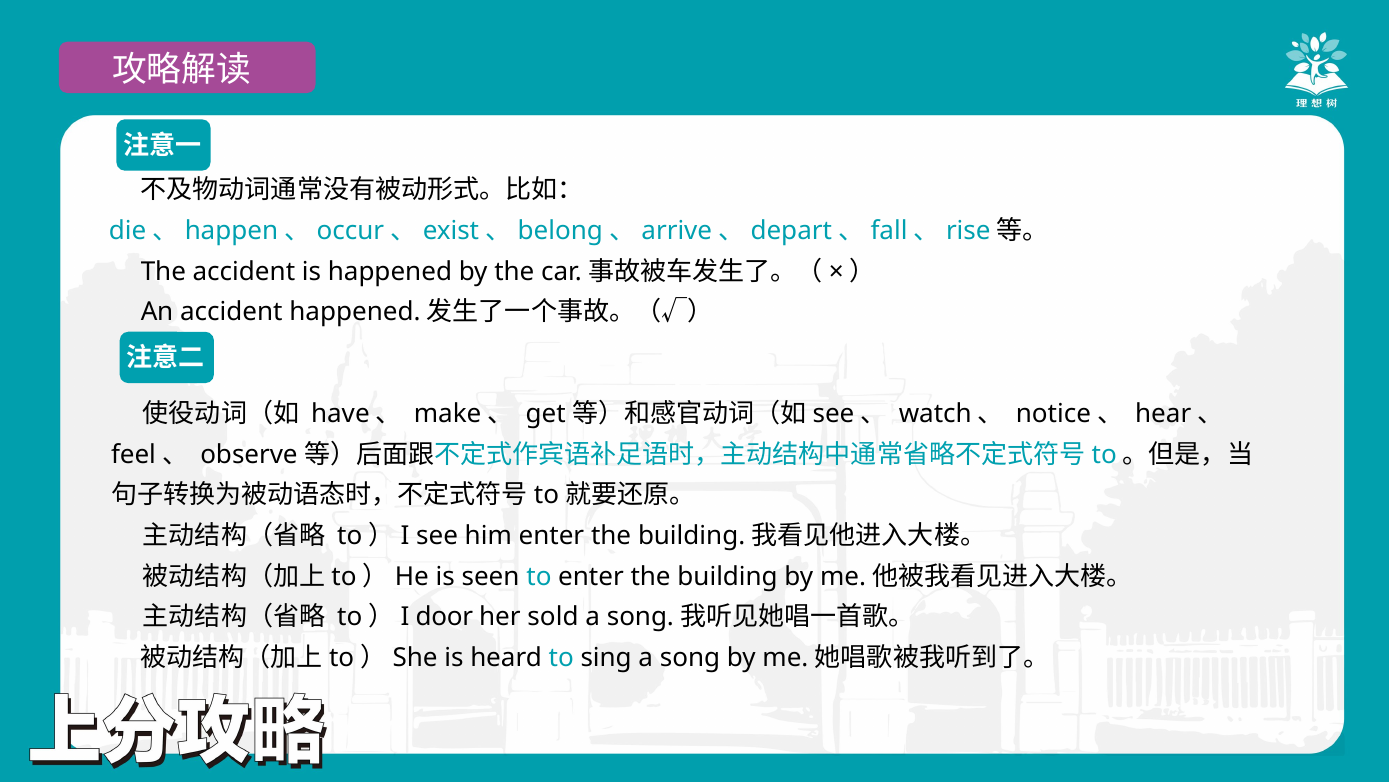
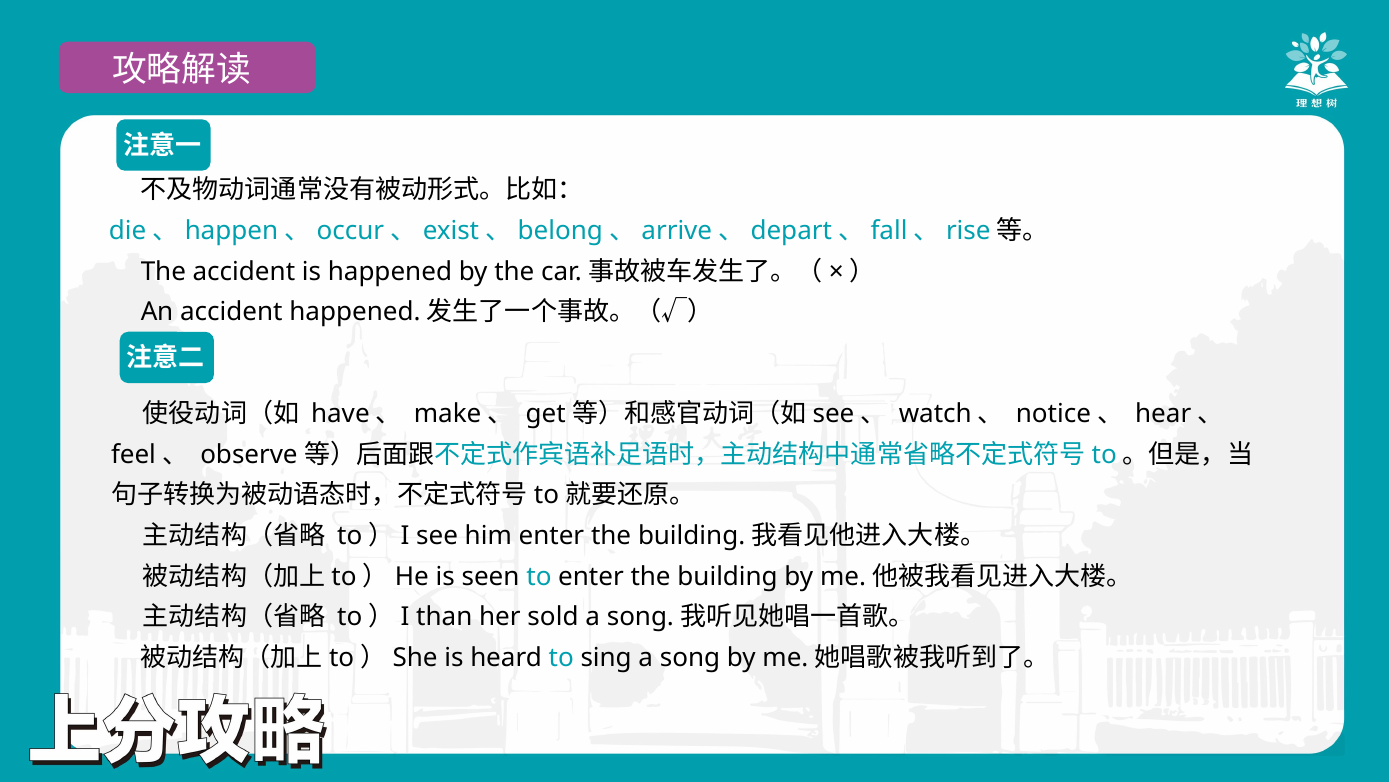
door: door -> than
